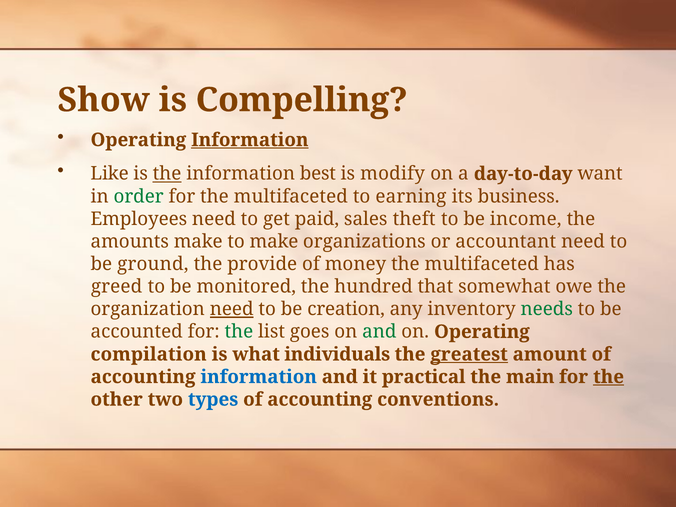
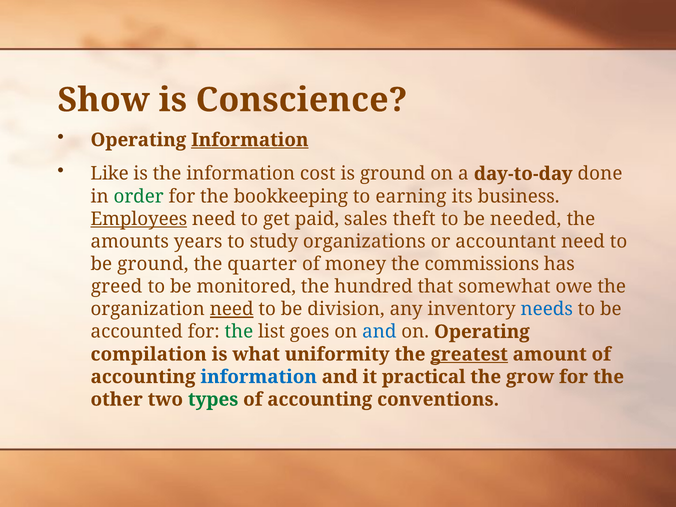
Compelling: Compelling -> Conscience
the at (167, 174) underline: present -> none
best: best -> cost
is modify: modify -> ground
want: want -> done
for the multifaceted: multifaceted -> bookkeeping
Employees underline: none -> present
income: income -> needed
amounts make: make -> years
to make: make -> study
provide: provide -> quarter
money the multifaceted: multifaceted -> commissions
creation: creation -> division
needs colour: green -> blue
and at (379, 332) colour: green -> blue
individuals: individuals -> uniformity
main: main -> grow
the at (609, 377) underline: present -> none
types colour: blue -> green
